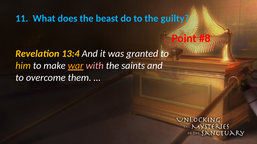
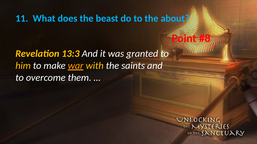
guilty: guilty -> about
13:4: 13:4 -> 13:3
with colour: pink -> yellow
